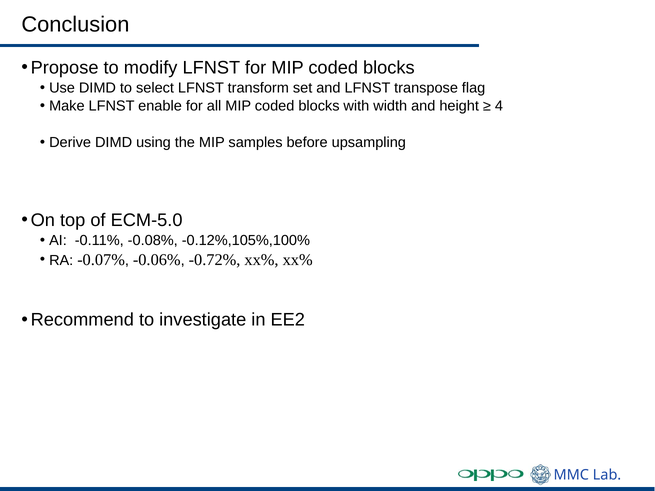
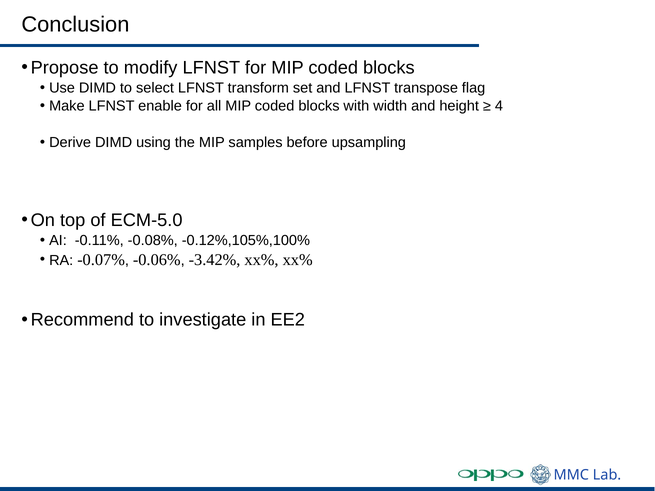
-0.72%: -0.72% -> -3.42%
